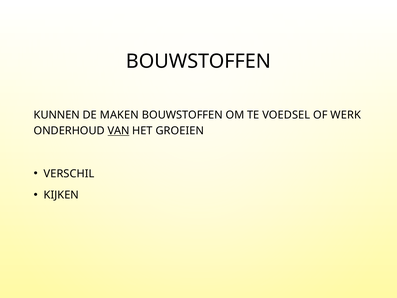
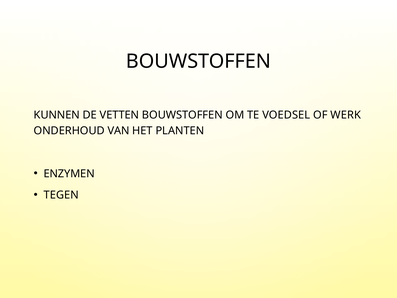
MAKEN: MAKEN -> VETTEN
VAN underline: present -> none
GROEIEN: GROEIEN -> PLANTEN
VERSCHIL: VERSCHIL -> ENZYMEN
KIJKEN: KIJKEN -> TEGEN
